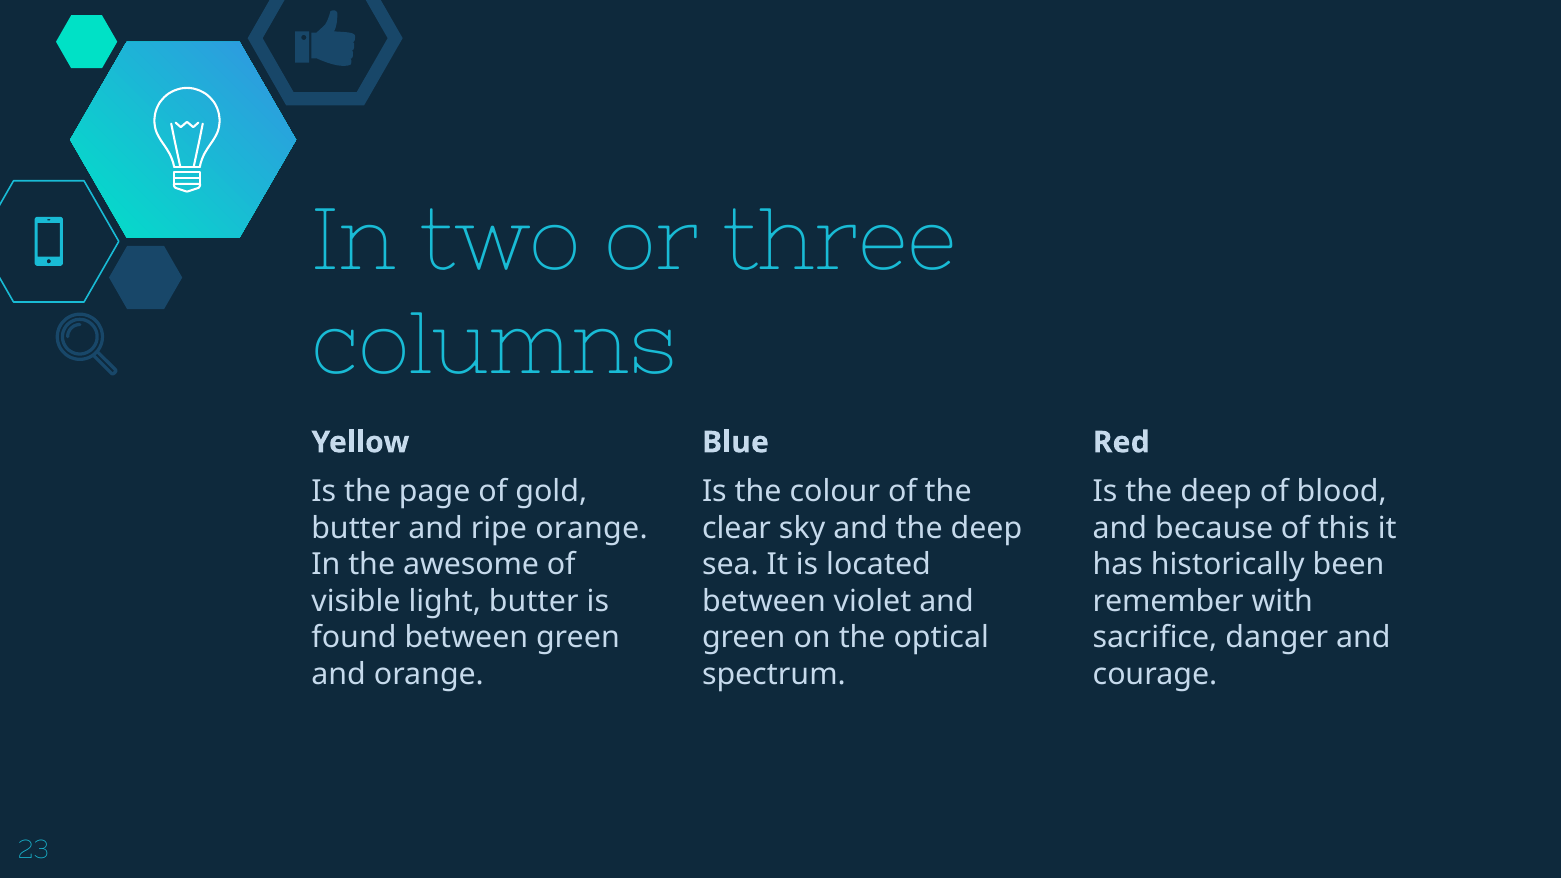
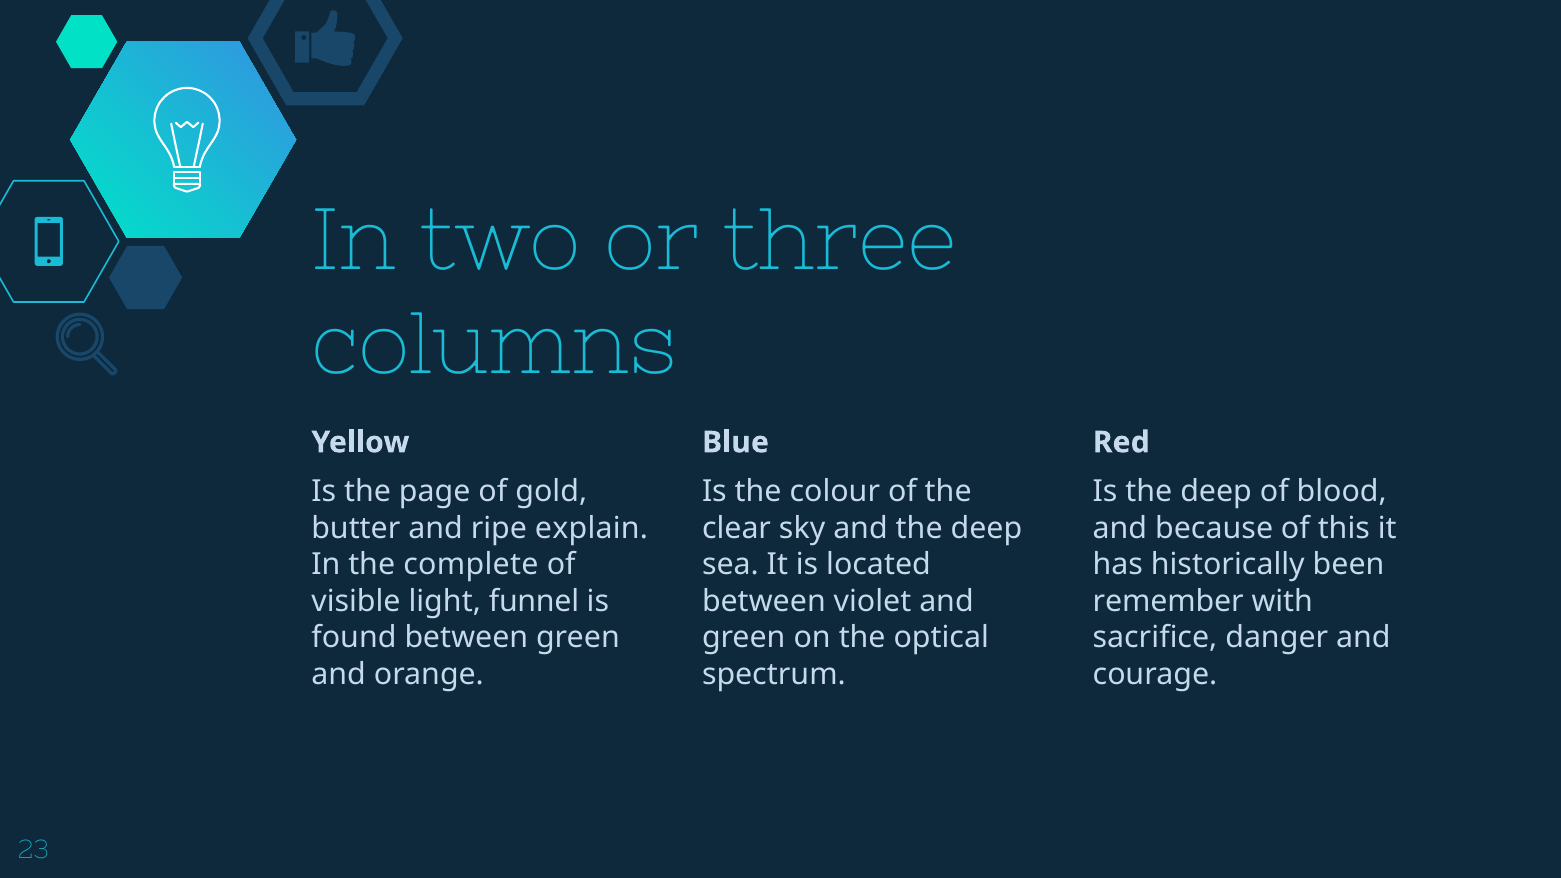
ripe orange: orange -> explain
awesome: awesome -> complete
light butter: butter -> funnel
